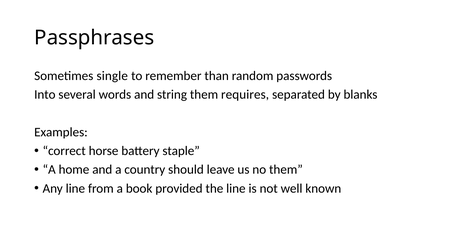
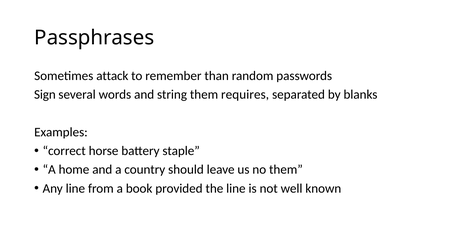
single: single -> attack
Into: Into -> Sign
